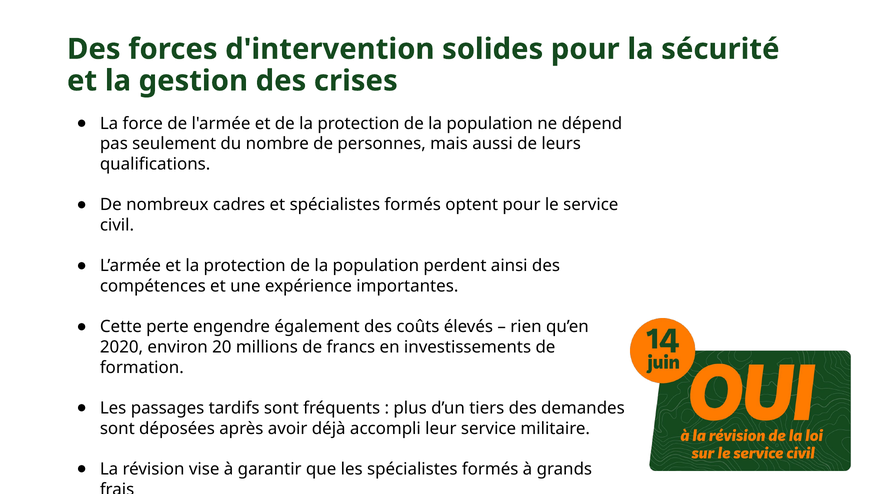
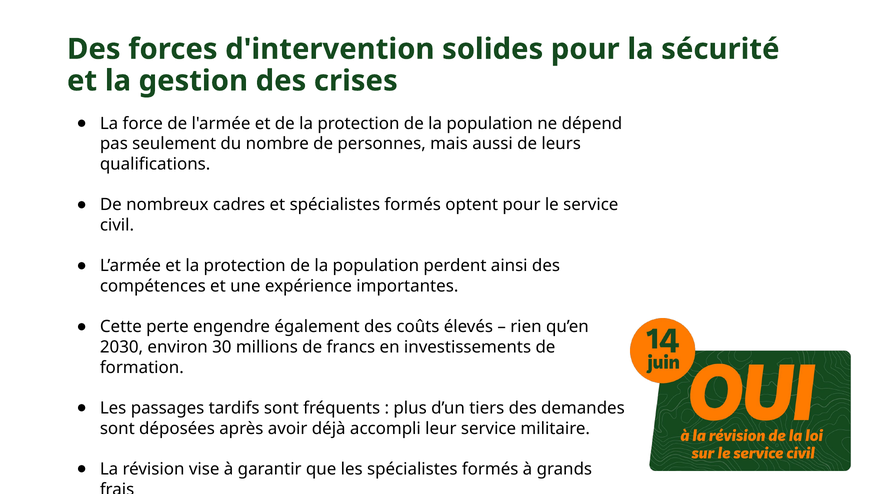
2020: 2020 -> 2030
20: 20 -> 30
